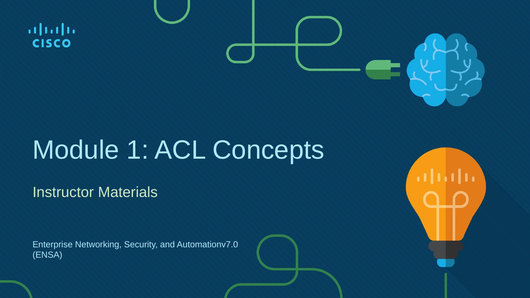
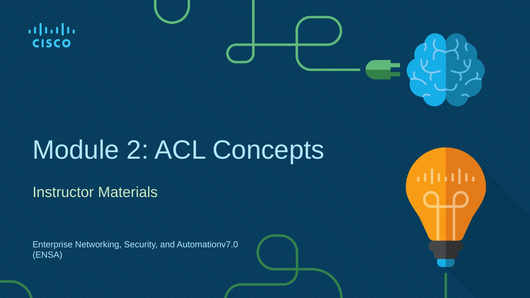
1: 1 -> 2
